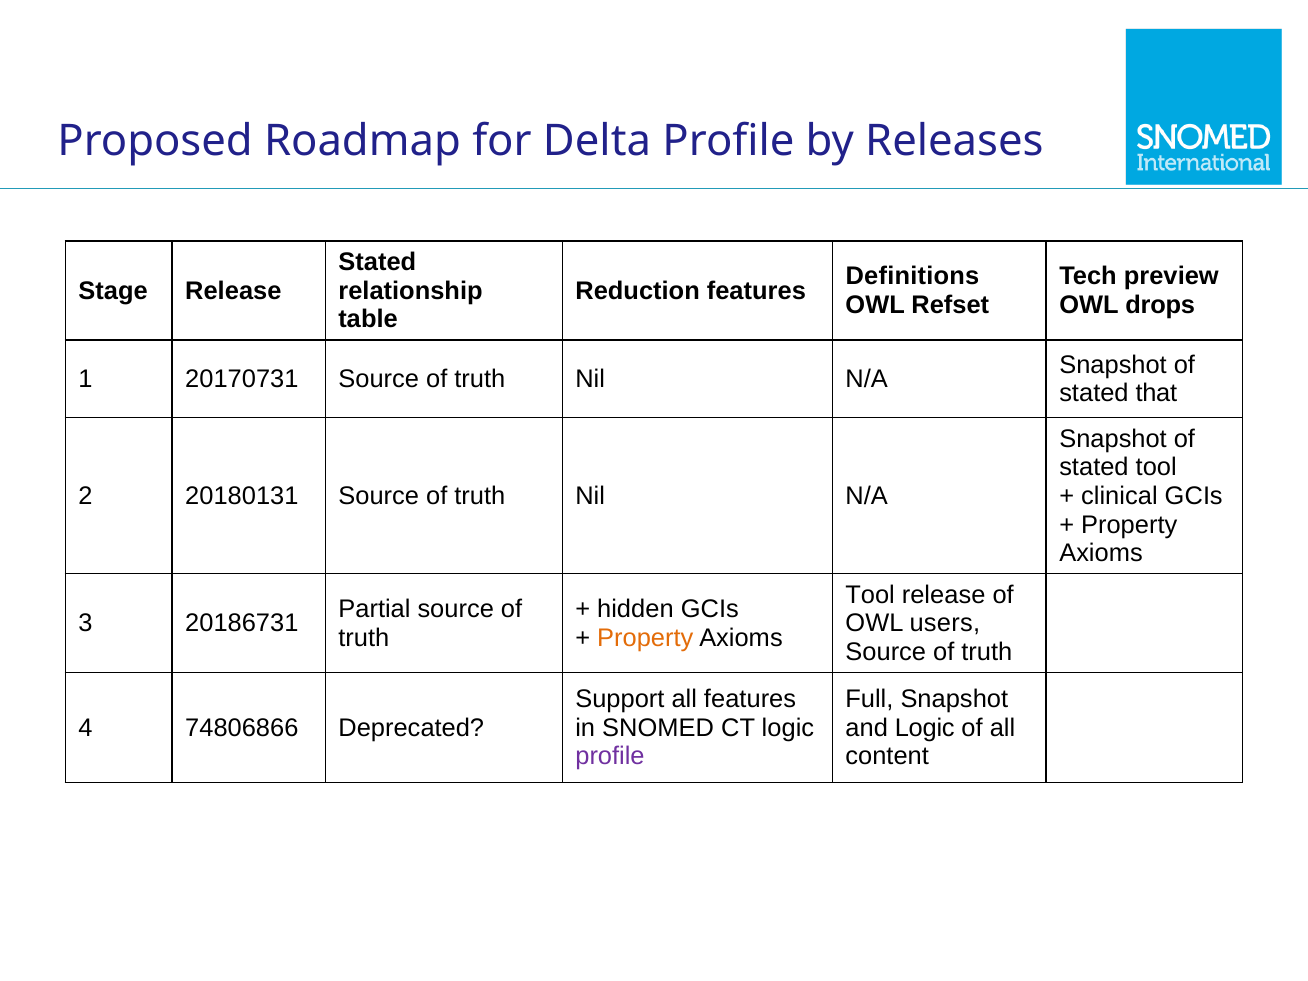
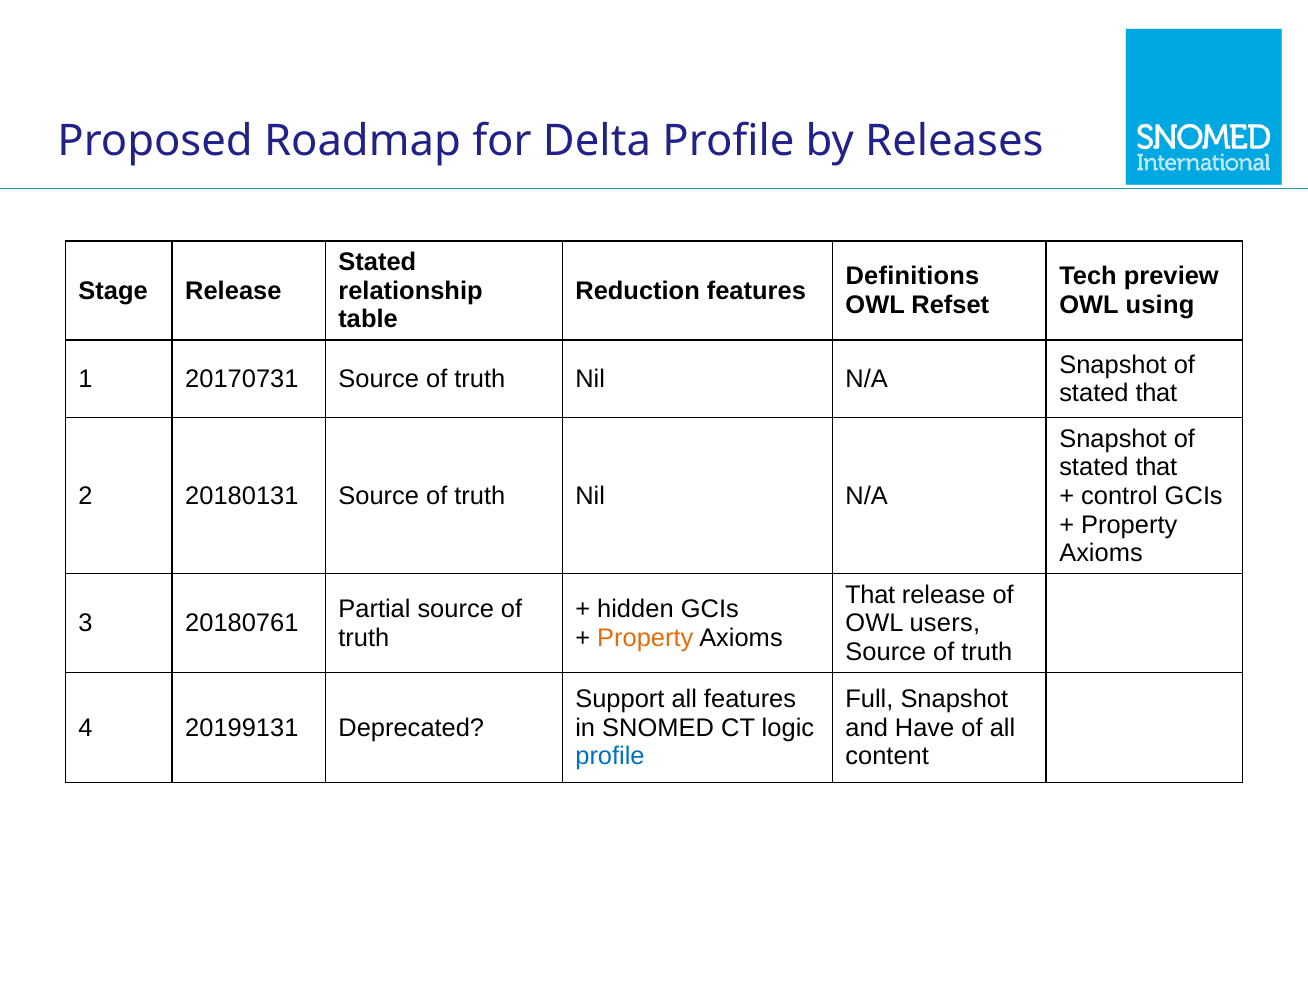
drops: drops -> using
tool at (1156, 468): tool -> that
clinical: clinical -> control
Tool at (870, 595): Tool -> That
20186731: 20186731 -> 20180761
74806866: 74806866 -> 20199131
and Logic: Logic -> Have
profile at (610, 757) colour: purple -> blue
